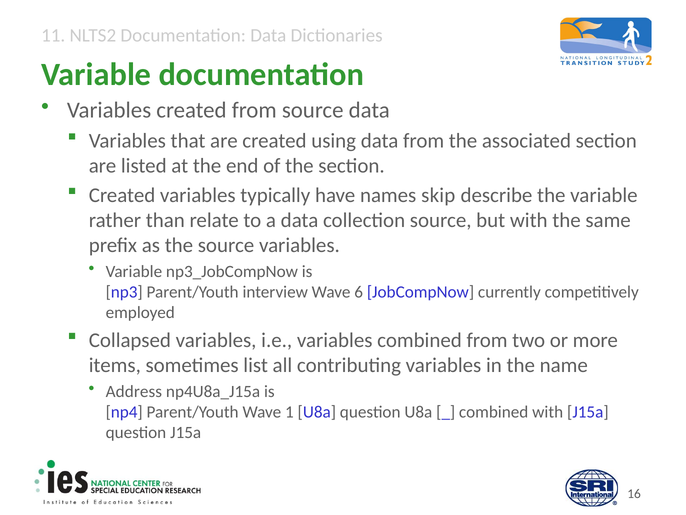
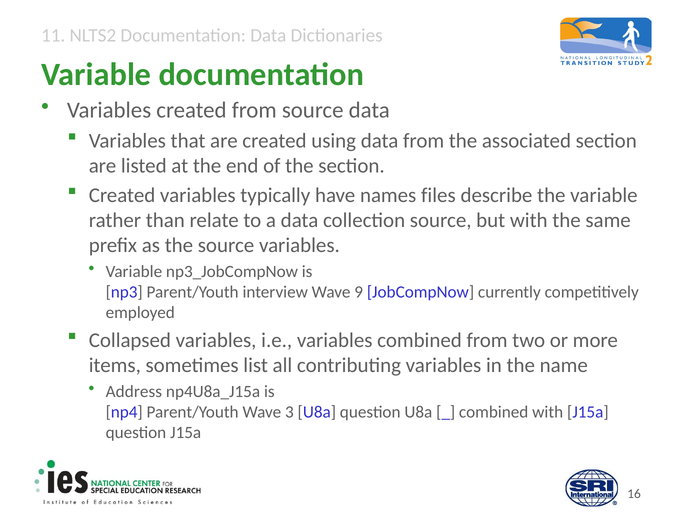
skip: skip -> files
6: 6 -> 9
1: 1 -> 3
